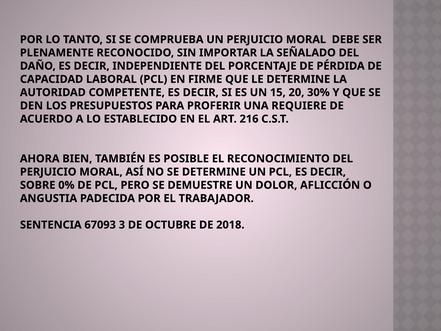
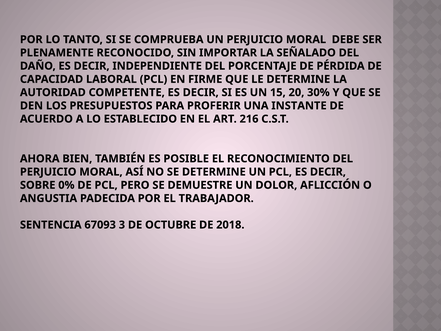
REQUIERE: REQUIERE -> INSTANTE
